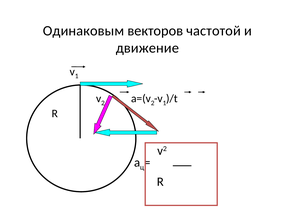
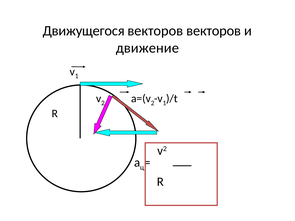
Одинаковым: Одинаковым -> Движущегося
векторов частотой: частотой -> векторов
